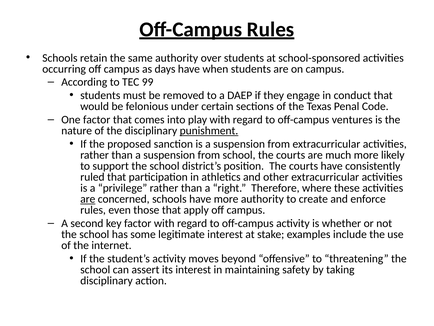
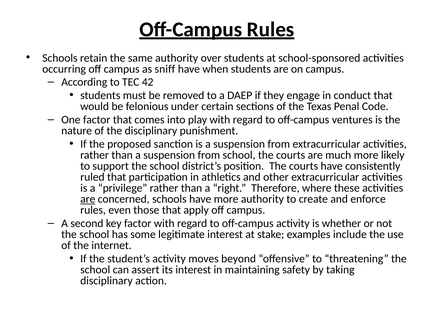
days: days -> sniff
99: 99 -> 42
punishment underline: present -> none
